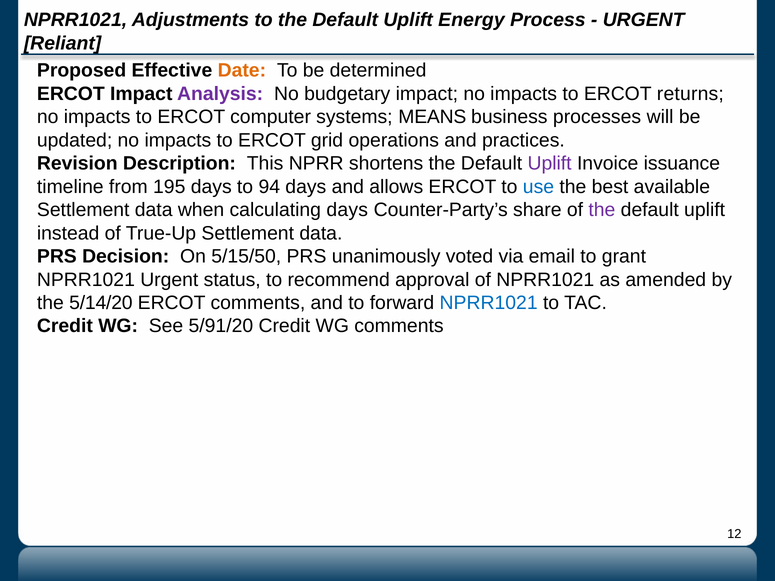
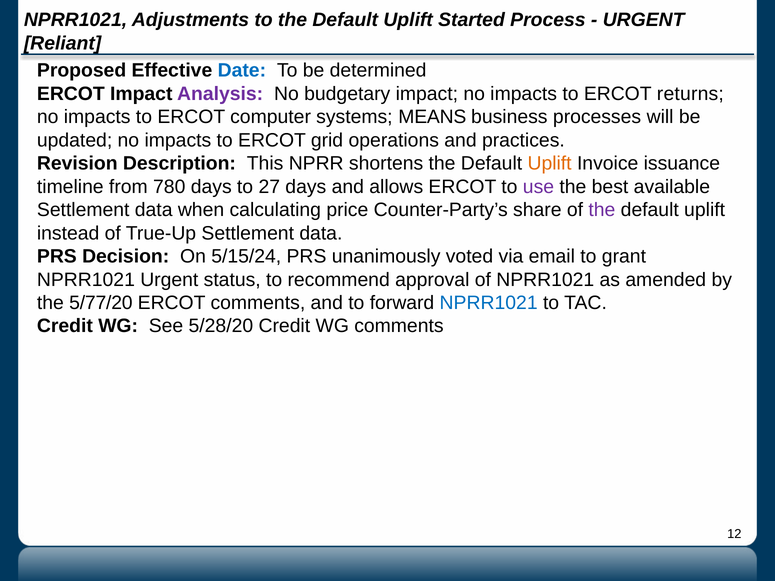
Energy: Energy -> Started
Date colour: orange -> blue
Uplift at (550, 163) colour: purple -> orange
195: 195 -> 780
94: 94 -> 27
use colour: blue -> purple
calculating days: days -> price
5/15/50: 5/15/50 -> 5/15/24
5/14/20: 5/14/20 -> 5/77/20
5/91/20: 5/91/20 -> 5/28/20
